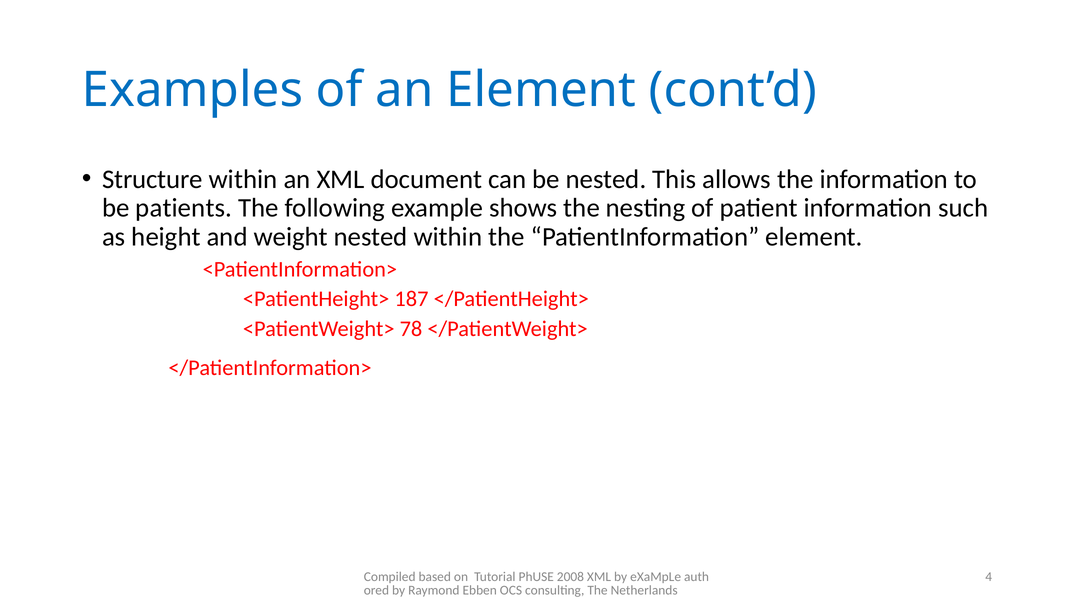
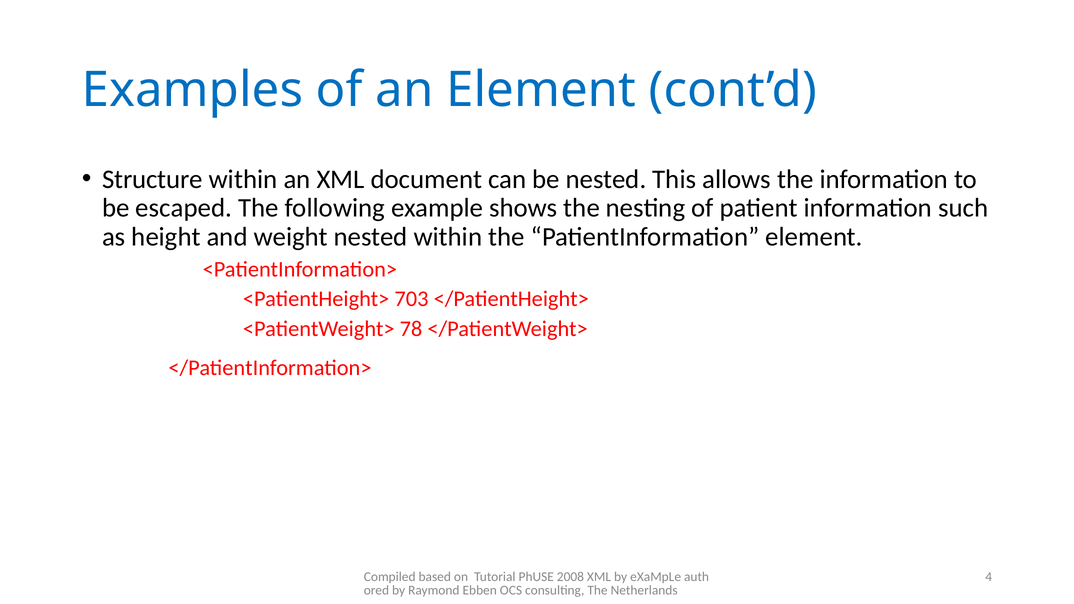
patients: patients -> escaped
187: 187 -> 703
